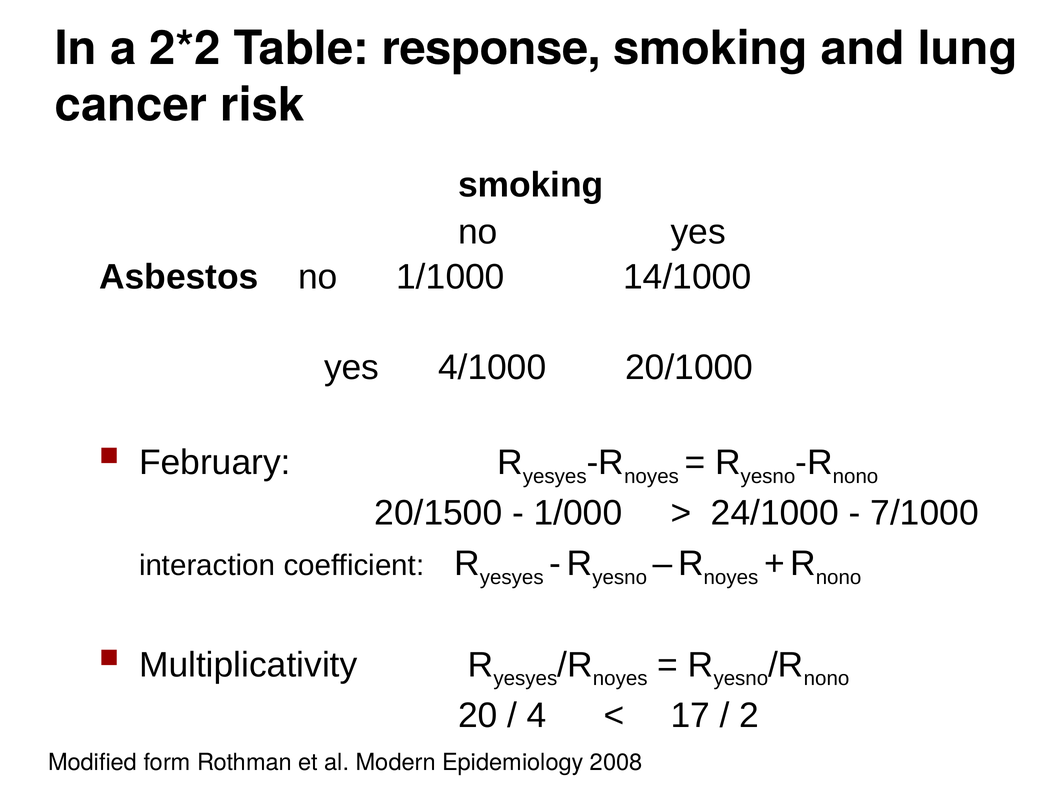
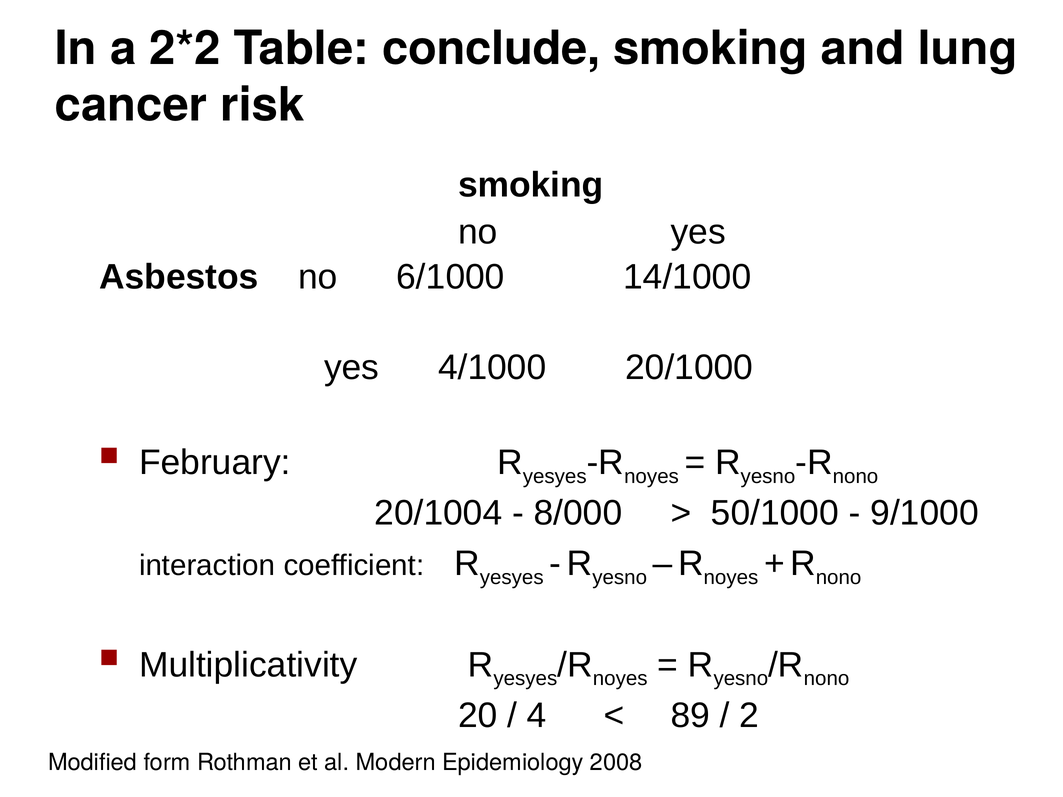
response: response -> conclude
1/1000: 1/1000 -> 6/1000
20/1500: 20/1500 -> 20/1004
1/000: 1/000 -> 8/000
24/1000: 24/1000 -> 50/1000
7/1000: 7/1000 -> 9/1000
17: 17 -> 89
